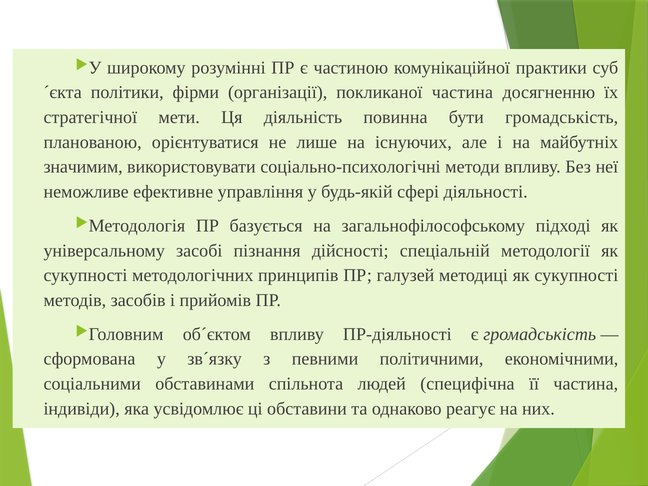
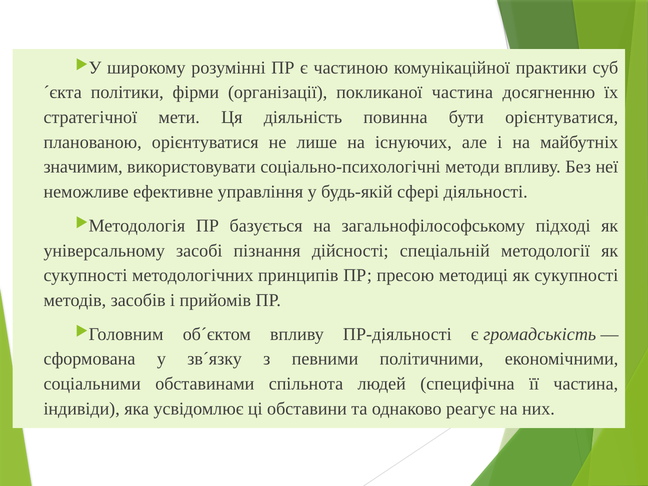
бути громадськість: громадськість -> орієнтуватися
галузей: галузей -> пресою
